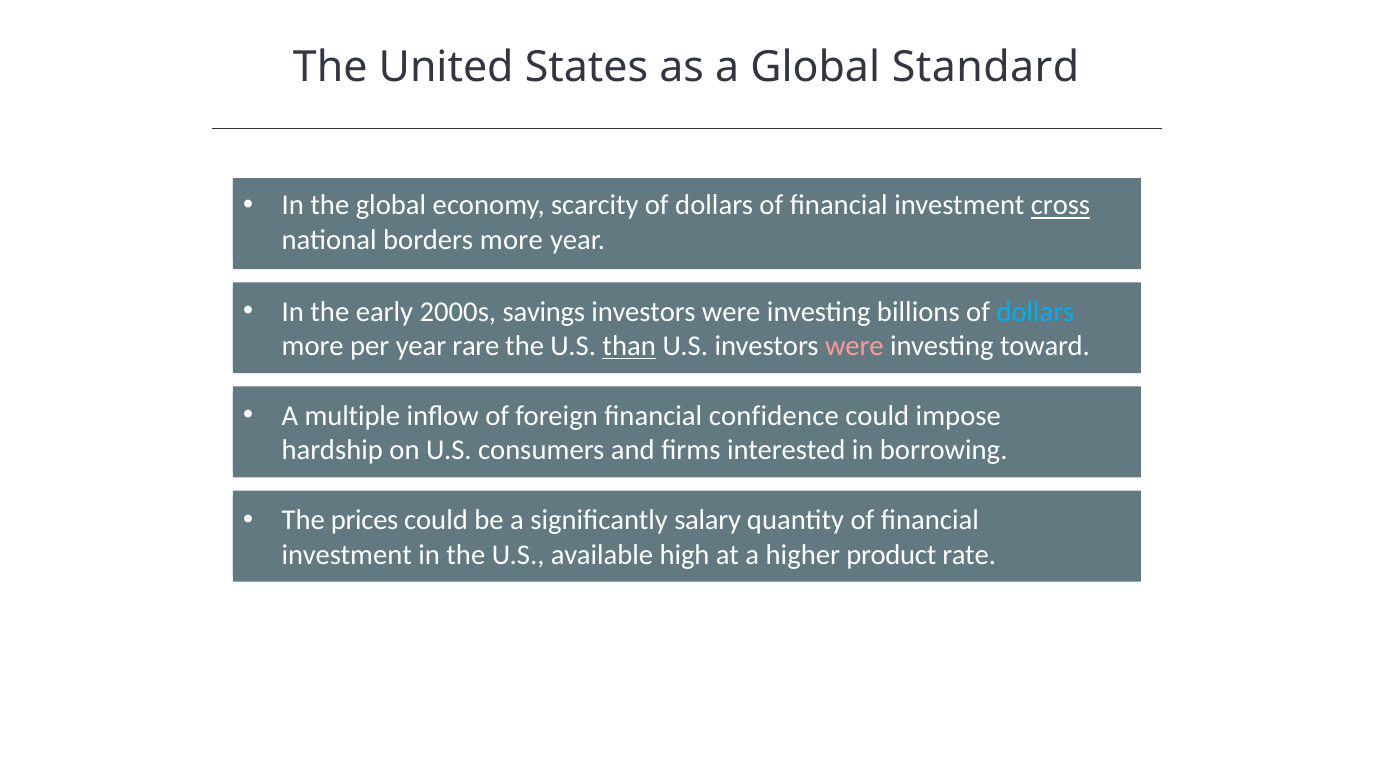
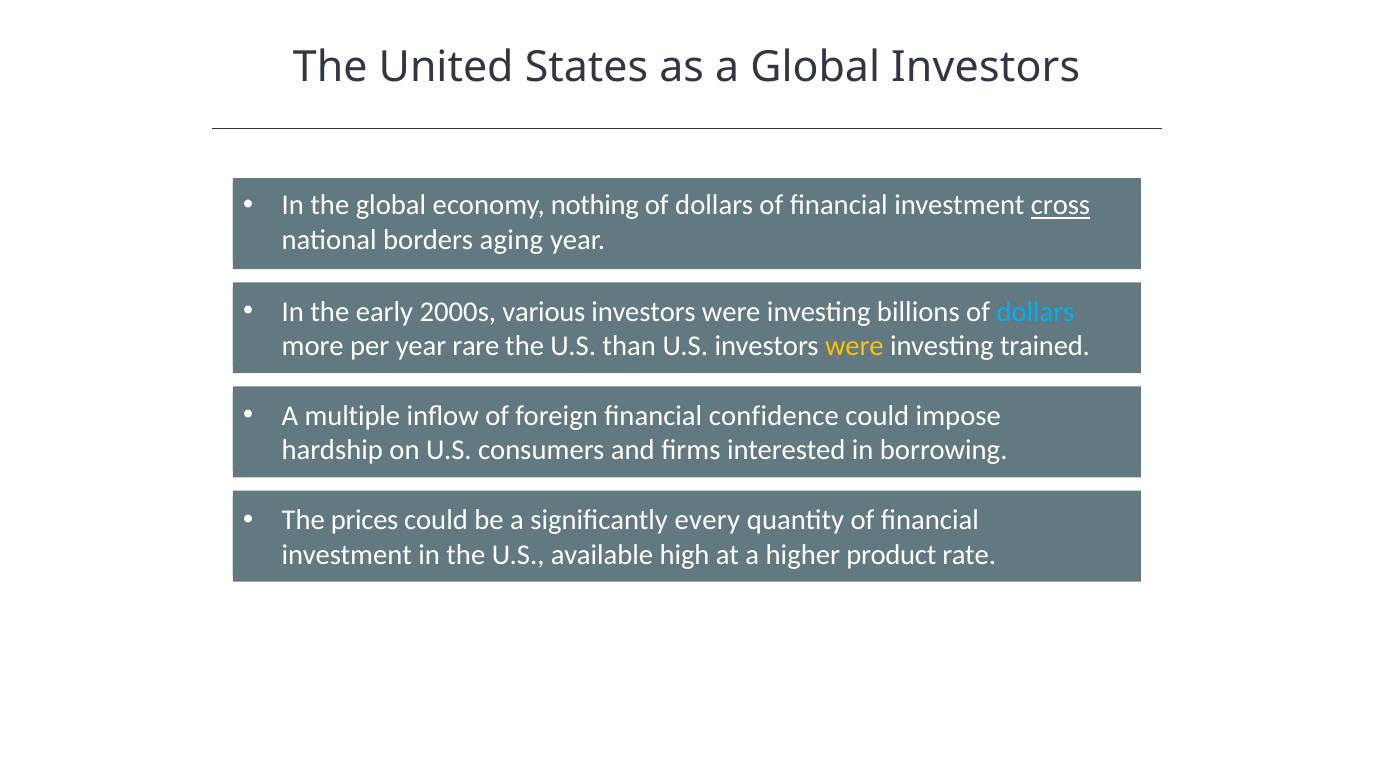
Global Standard: Standard -> Investors
scarcity: scarcity -> nothing
borders more: more -> aging
savings: savings -> various
than underline: present -> none
were at (854, 346) colour: pink -> yellow
toward: toward -> trained
salary: salary -> every
